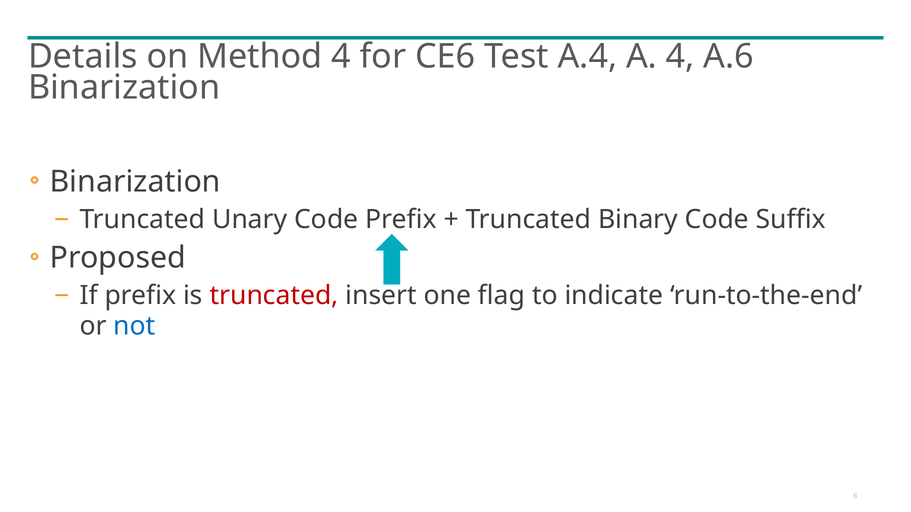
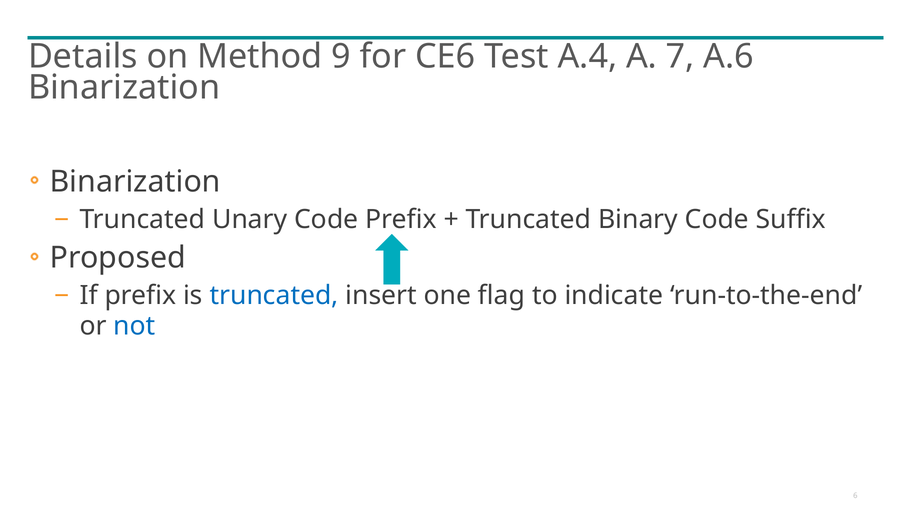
Method 4: 4 -> 9
A 4: 4 -> 7
truncated at (274, 296) colour: red -> blue
